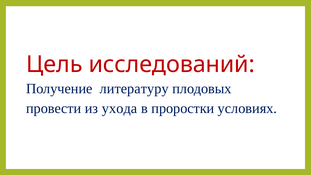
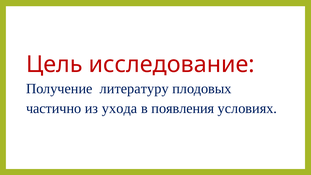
исследований: исследований -> исследование
провести: провести -> частично
проростки: проростки -> появления
